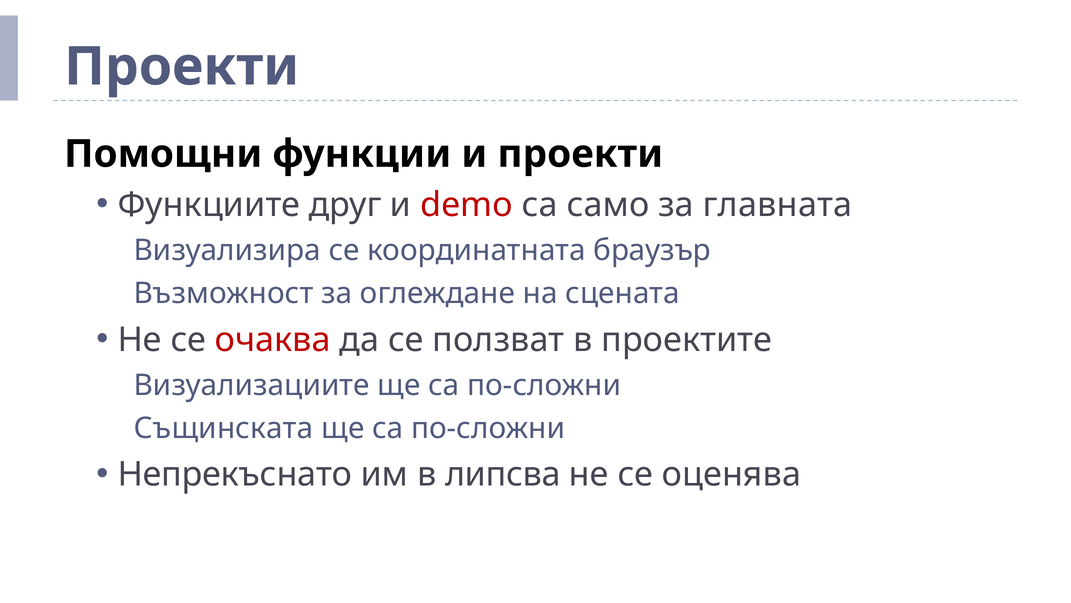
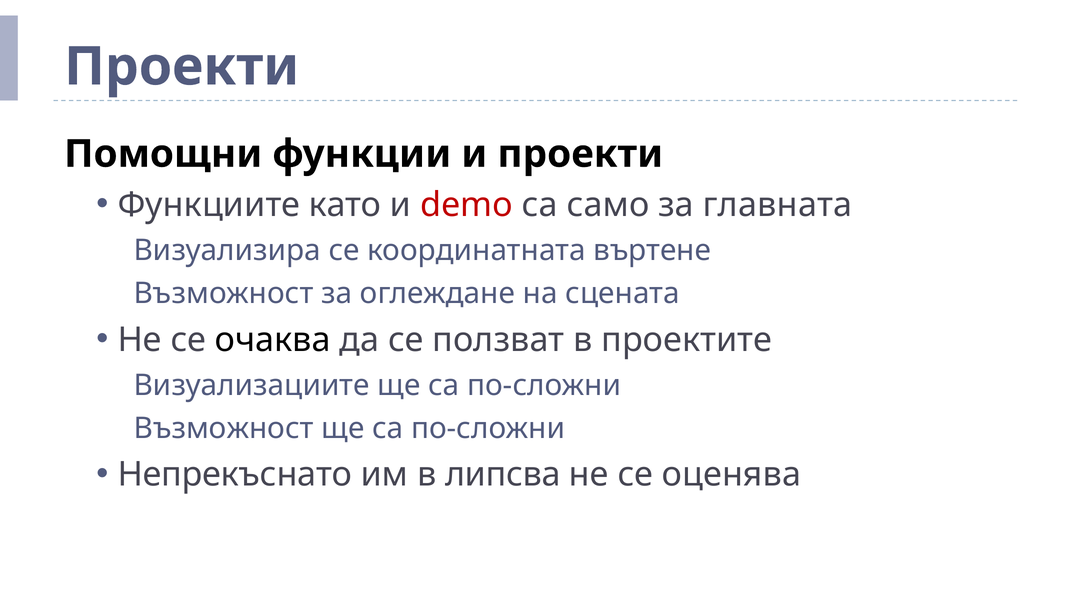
друг: друг -> като
браузър: браузър -> въртене
очаква colour: red -> black
Същинската at (224, 428): Същинската -> Възможност
